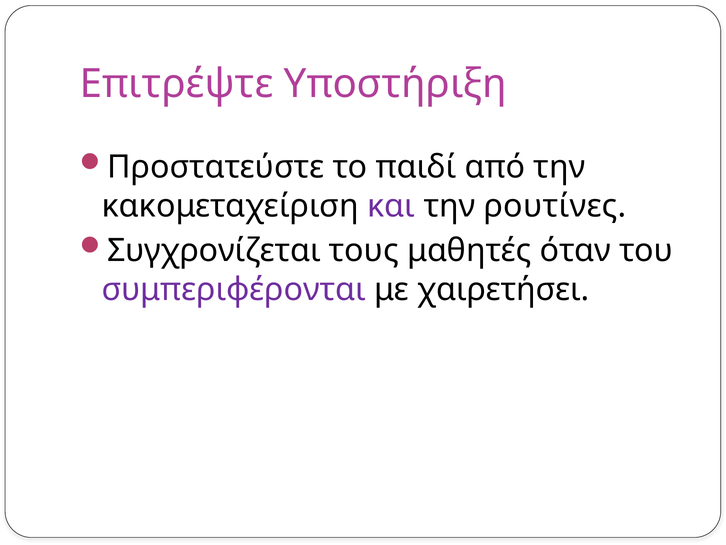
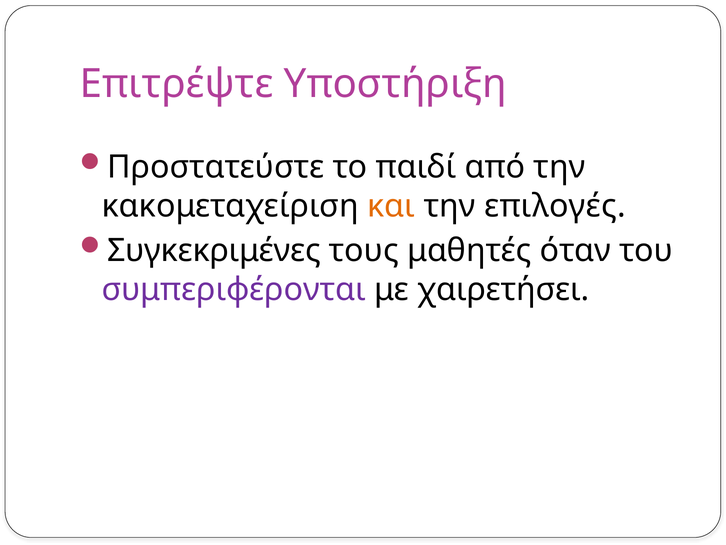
και colour: purple -> orange
ρουτίνες: ρουτίνες -> επιλογές
Συγχρονίζεται: Συγχρονίζεται -> Συγκεκριμένες
